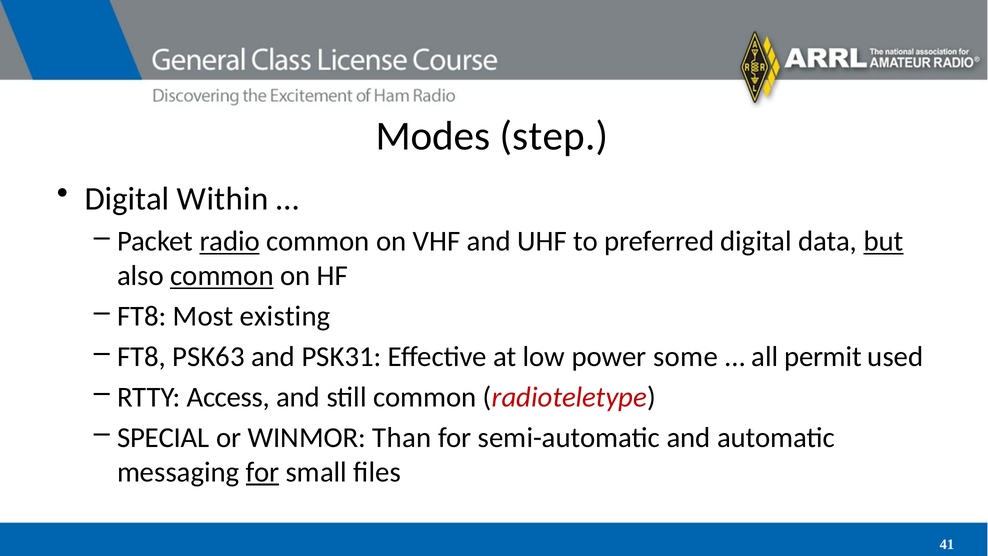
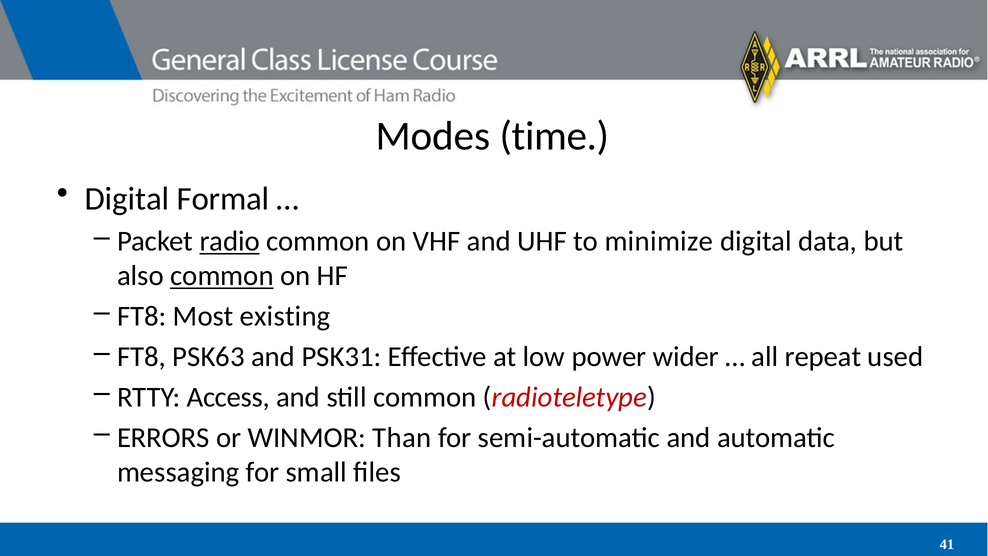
step: step -> time
Within: Within -> Formal
preferred: preferred -> minimize
but underline: present -> none
some: some -> wider
permit: permit -> repeat
SPECIAL: SPECIAL -> ERRORS
for at (263, 472) underline: present -> none
